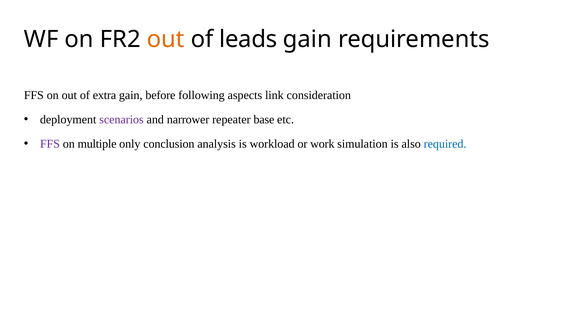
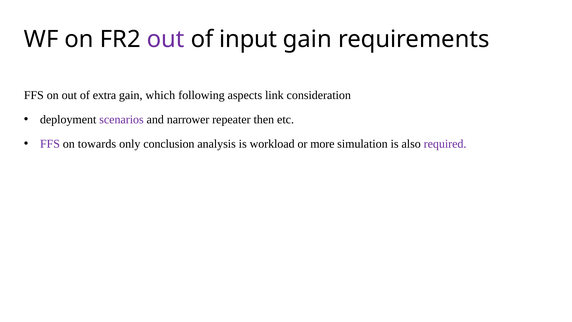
out at (166, 39) colour: orange -> purple
leads: leads -> input
before: before -> which
base: base -> then
multiple: multiple -> towards
work: work -> more
required colour: blue -> purple
